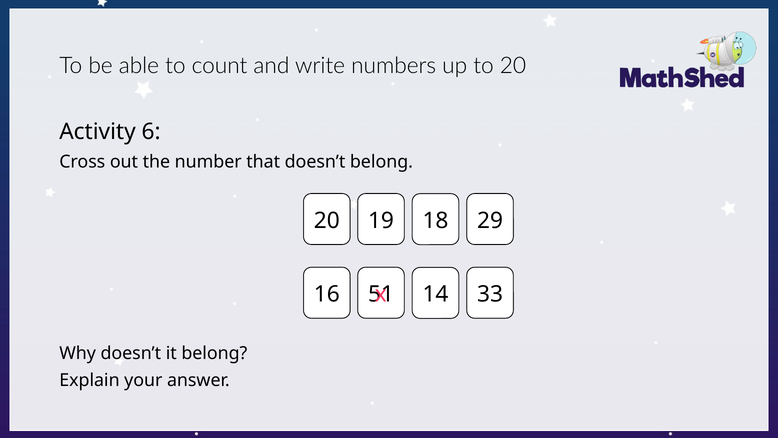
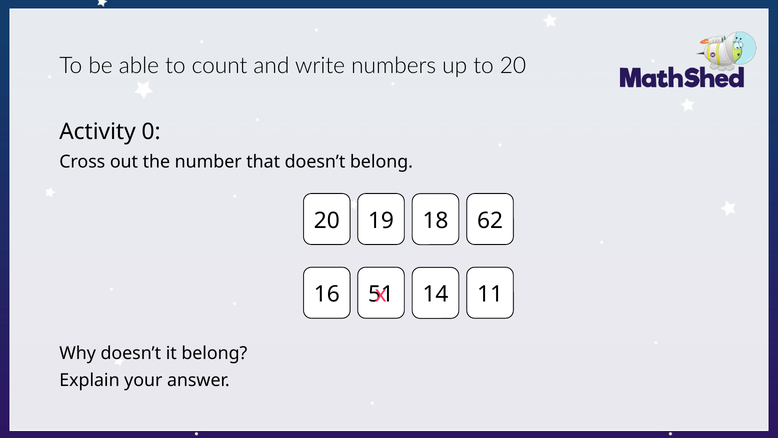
6: 6 -> 0
29: 29 -> 62
33: 33 -> 11
